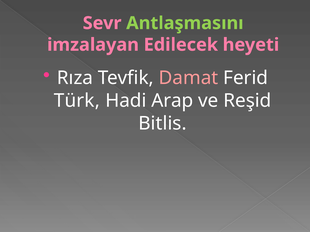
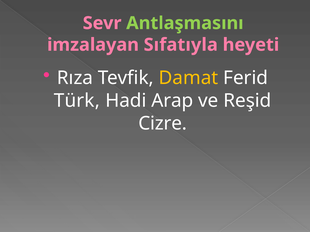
Edilecek: Edilecek -> Sıfatıyla
Damat colour: pink -> yellow
Bitlis: Bitlis -> Cizre
